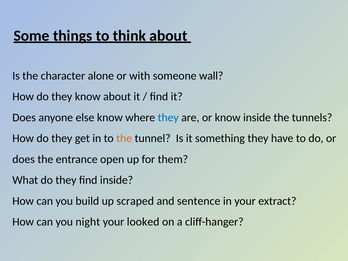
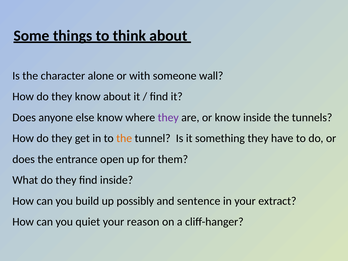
they at (168, 117) colour: blue -> purple
scraped: scraped -> possibly
night: night -> quiet
looked: looked -> reason
